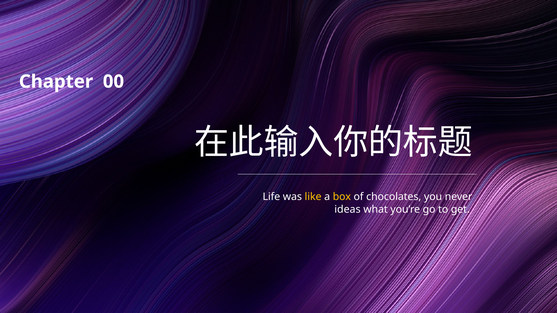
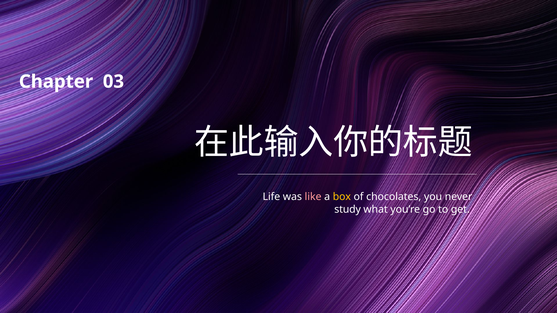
00: 00 -> 03
like colour: yellow -> pink
ideas: ideas -> study
